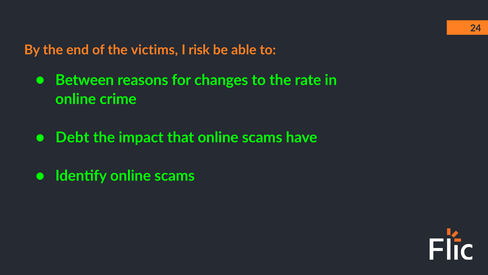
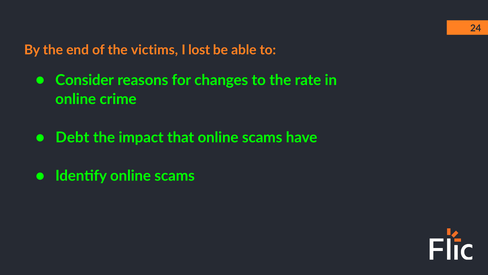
risk: risk -> lost
Between: Between -> Consider
